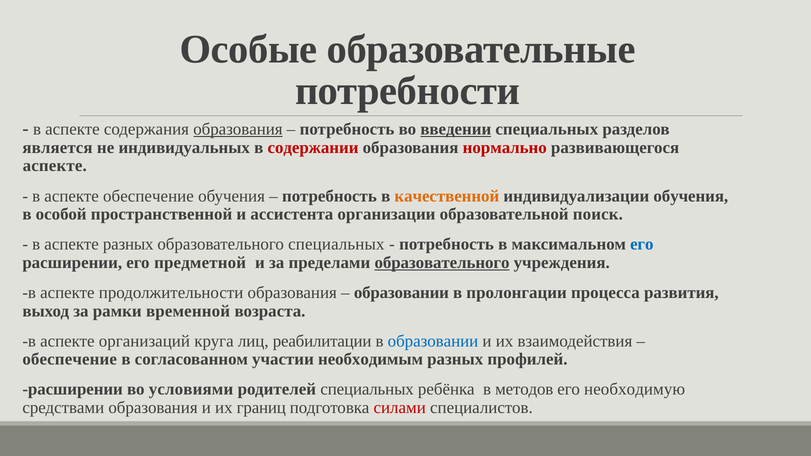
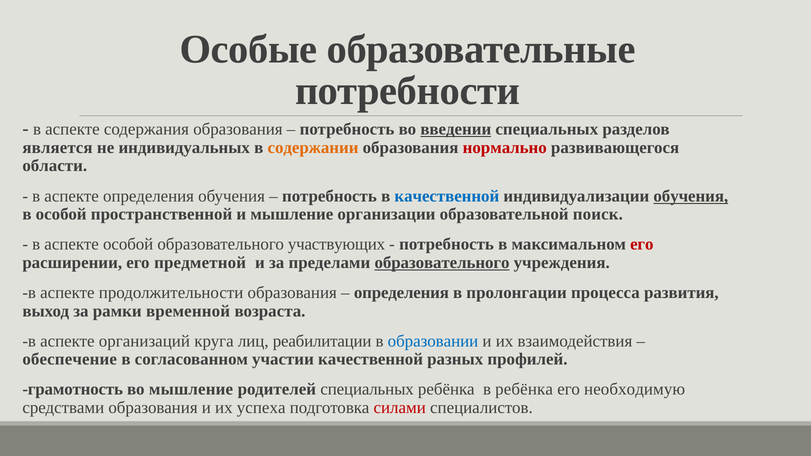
образования at (238, 129) underline: present -> none
содержании colour: red -> orange
аспекте at (55, 166): аспекте -> области
аспекте обеспечение: обеспечение -> определения
качественной at (447, 196) colour: orange -> blue
обучения at (691, 196) underline: none -> present
и ассистента: ассистента -> мышление
аспекте разных: разных -> особой
образовательного специальных: специальных -> участвующих
его at (642, 244) colour: blue -> red
образовании at (401, 293): образовании -> определения
участии необходимым: необходимым -> качественной
расширении at (73, 390): расширении -> грамотность
во условиями: условиями -> мышление
в методов: методов -> ребёнка
границ: границ -> успеха
